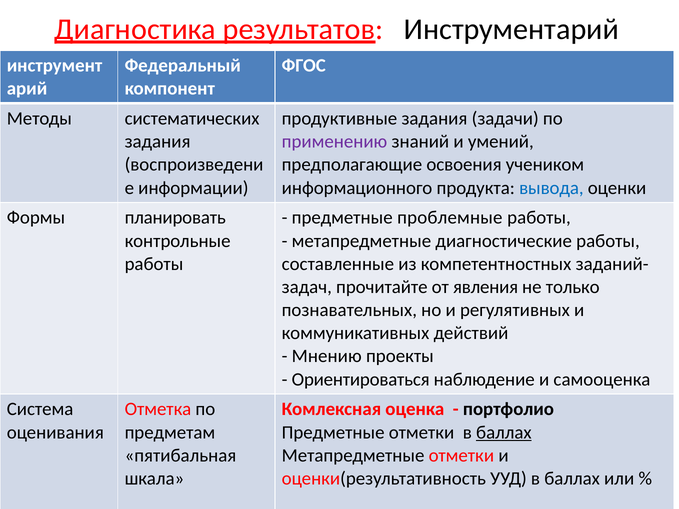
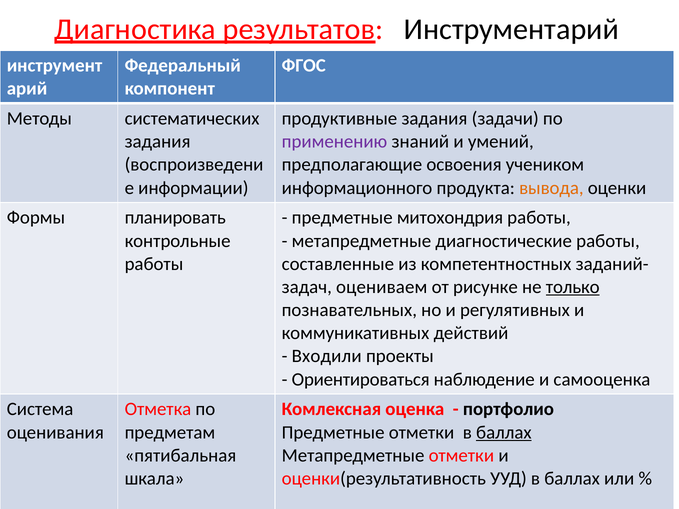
вывода colour: blue -> orange
проблемные: проблемные -> митохондрия
прочитайте: прочитайте -> оцениваем
явления: явления -> рисунке
только underline: none -> present
Мнению: Мнению -> Входили
